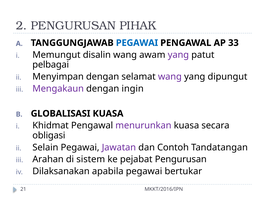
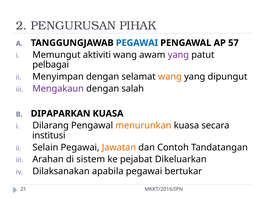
33: 33 -> 57
disalin: disalin -> aktiviti
wang at (170, 77) colour: purple -> orange
ingin: ingin -> salah
GLOBALISASI: GLOBALISASI -> DIPAPARKAN
Khidmat: Khidmat -> Dilarang
menurunkan colour: purple -> orange
obligasi: obligasi -> institusi
Jawatan colour: purple -> orange
pejabat Pengurusan: Pengurusan -> Dikeluarkan
